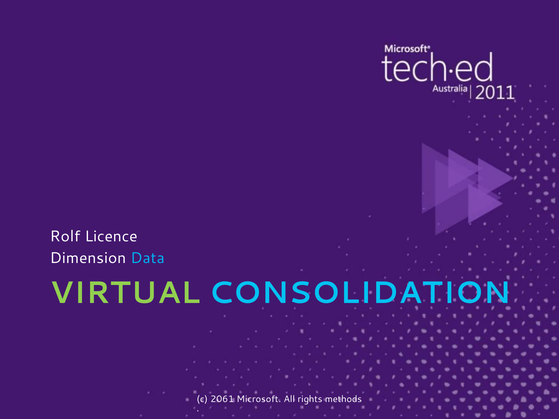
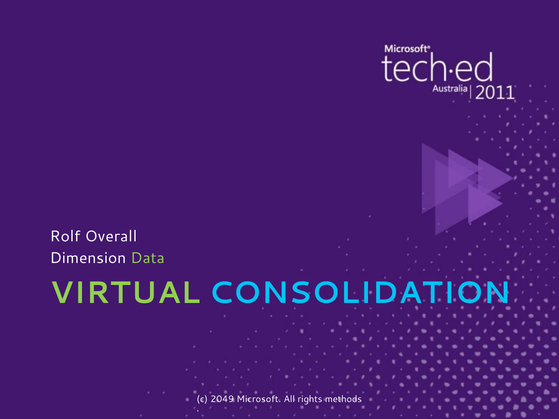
Licence: Licence -> Overall
Data colour: light blue -> light green
2061: 2061 -> 2049
